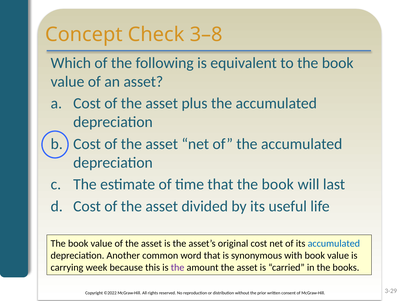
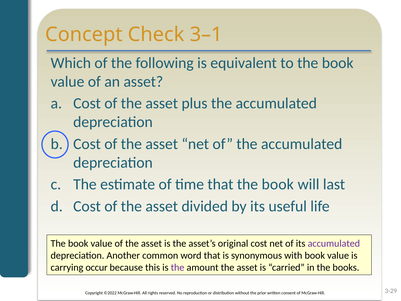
3–8: 3–8 -> 3–1
accumulated at (334, 243) colour: blue -> purple
week: week -> occur
